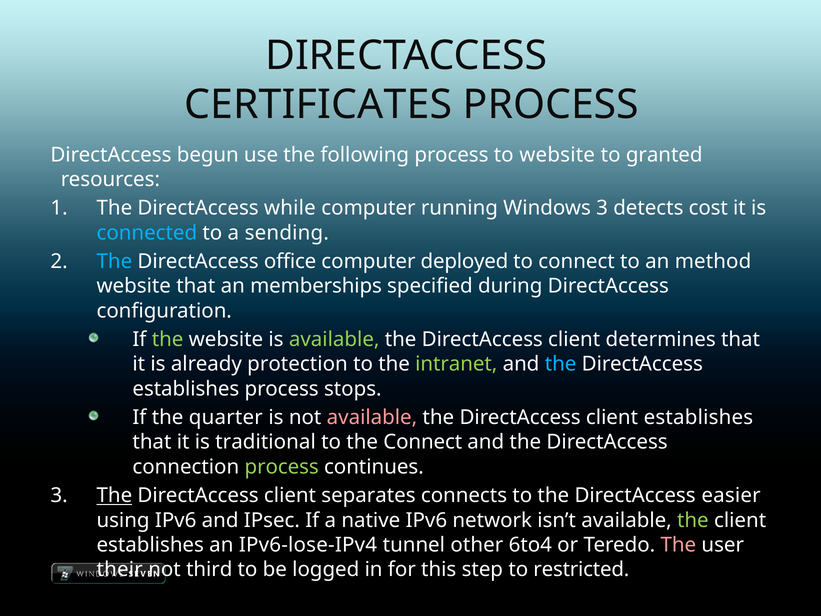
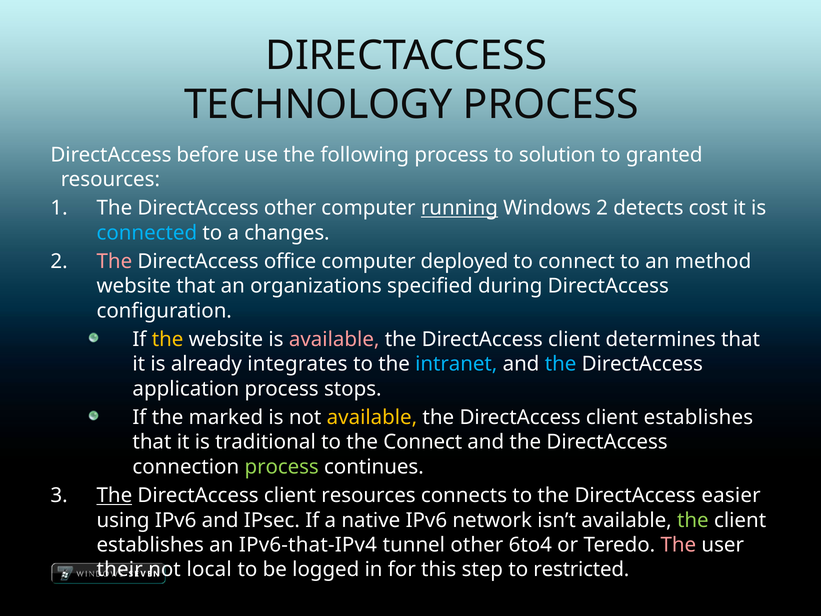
CERTIFICATES: CERTIFICATES -> TECHNOLOGY
begun: begun -> before
to website: website -> solution
DirectAccess while: while -> other
running underline: none -> present
Windows 3: 3 -> 2
sending: sending -> changes
The at (114, 261) colour: light blue -> pink
memberships: memberships -> organizations
the at (168, 339) colour: light green -> yellow
available at (334, 339) colour: light green -> pink
protection: protection -> integrates
intranet colour: light green -> light blue
establishes at (186, 389): establishes -> application
quarter: quarter -> marked
available at (372, 417) colour: pink -> yellow
client separates: separates -> resources
IPv6-lose-IPv4: IPv6-lose-IPv4 -> IPv6-that-IPv4
third: third -> local
